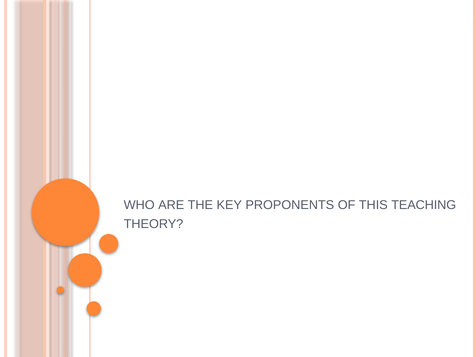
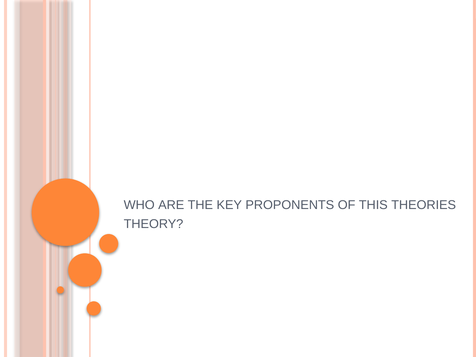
TEACHING: TEACHING -> THEORIES
